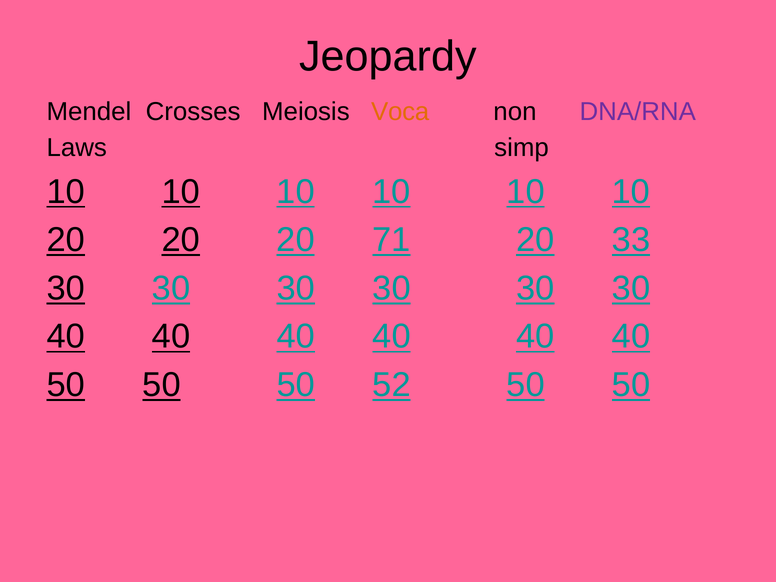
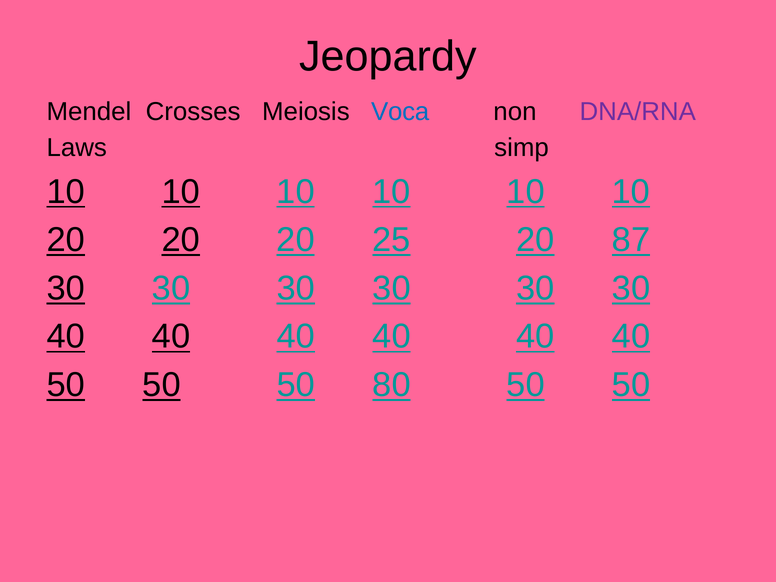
Voca colour: orange -> blue
71: 71 -> 25
33: 33 -> 87
52: 52 -> 80
